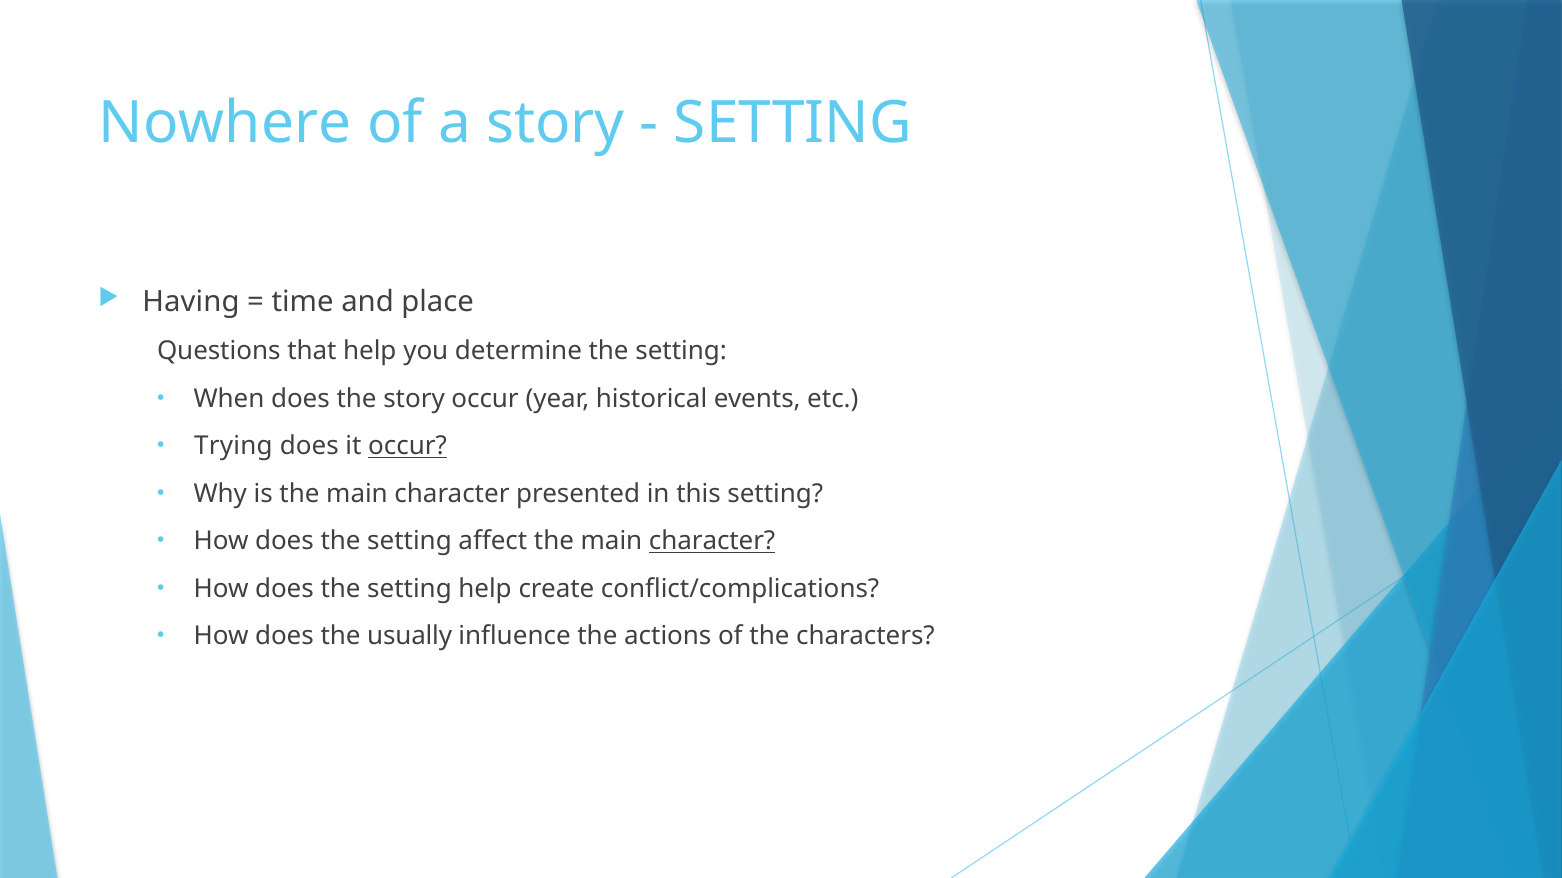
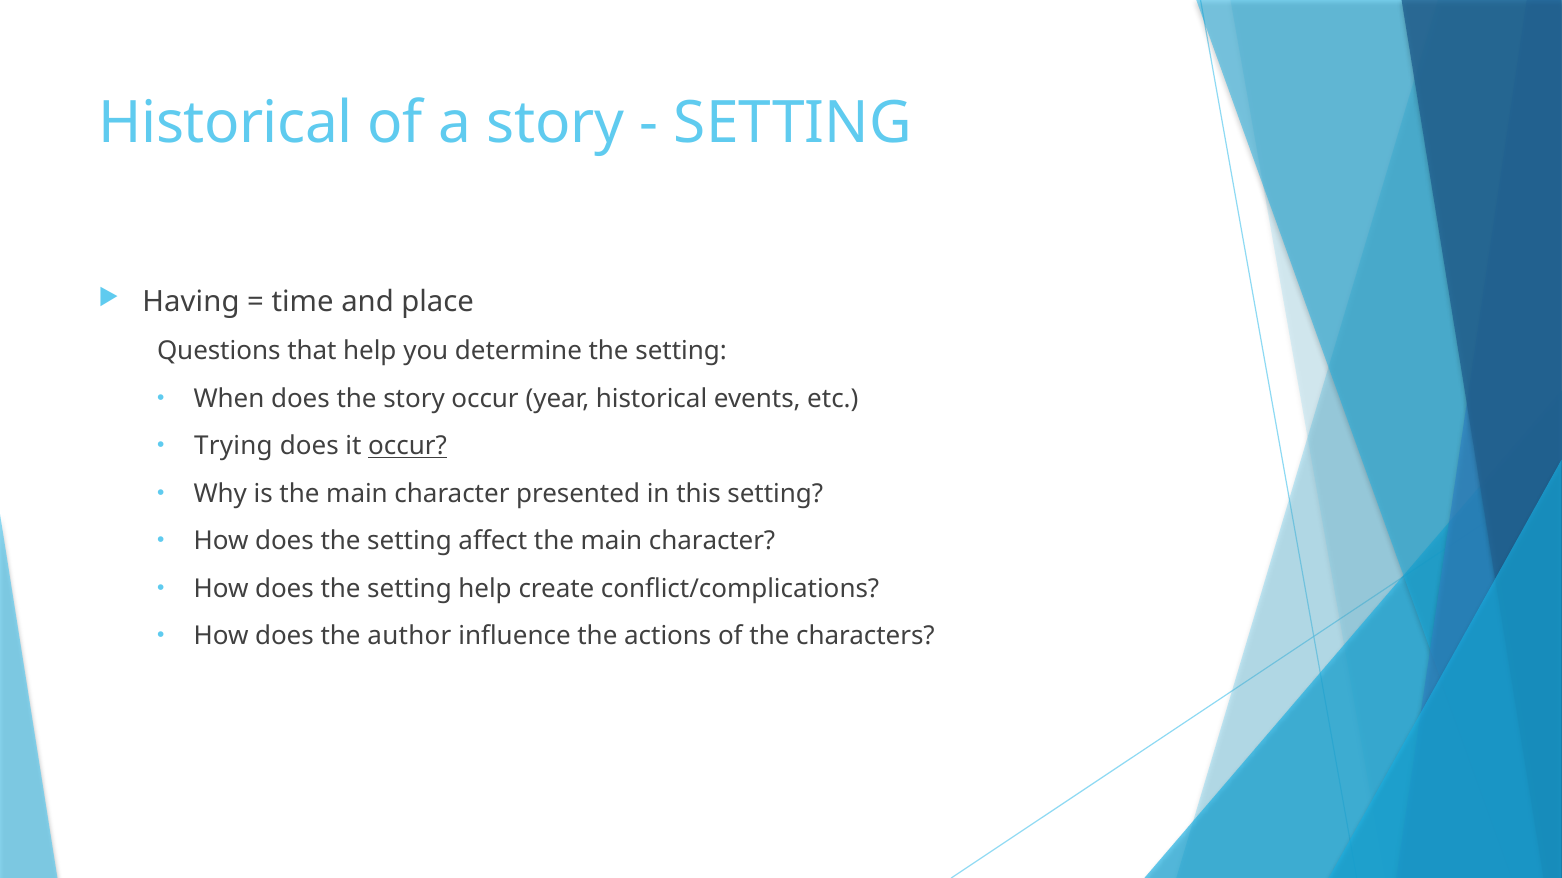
Nowhere at (225, 123): Nowhere -> Historical
character at (712, 542) underline: present -> none
usually: usually -> author
